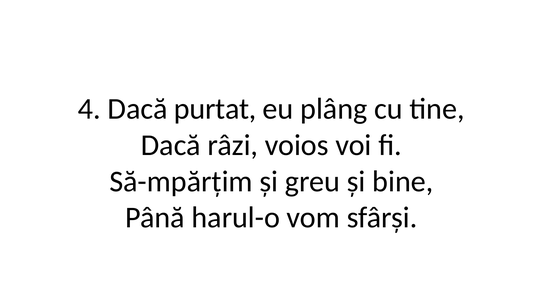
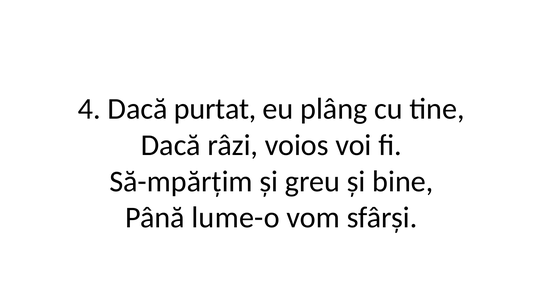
harul-o: harul-o -> lume-o
